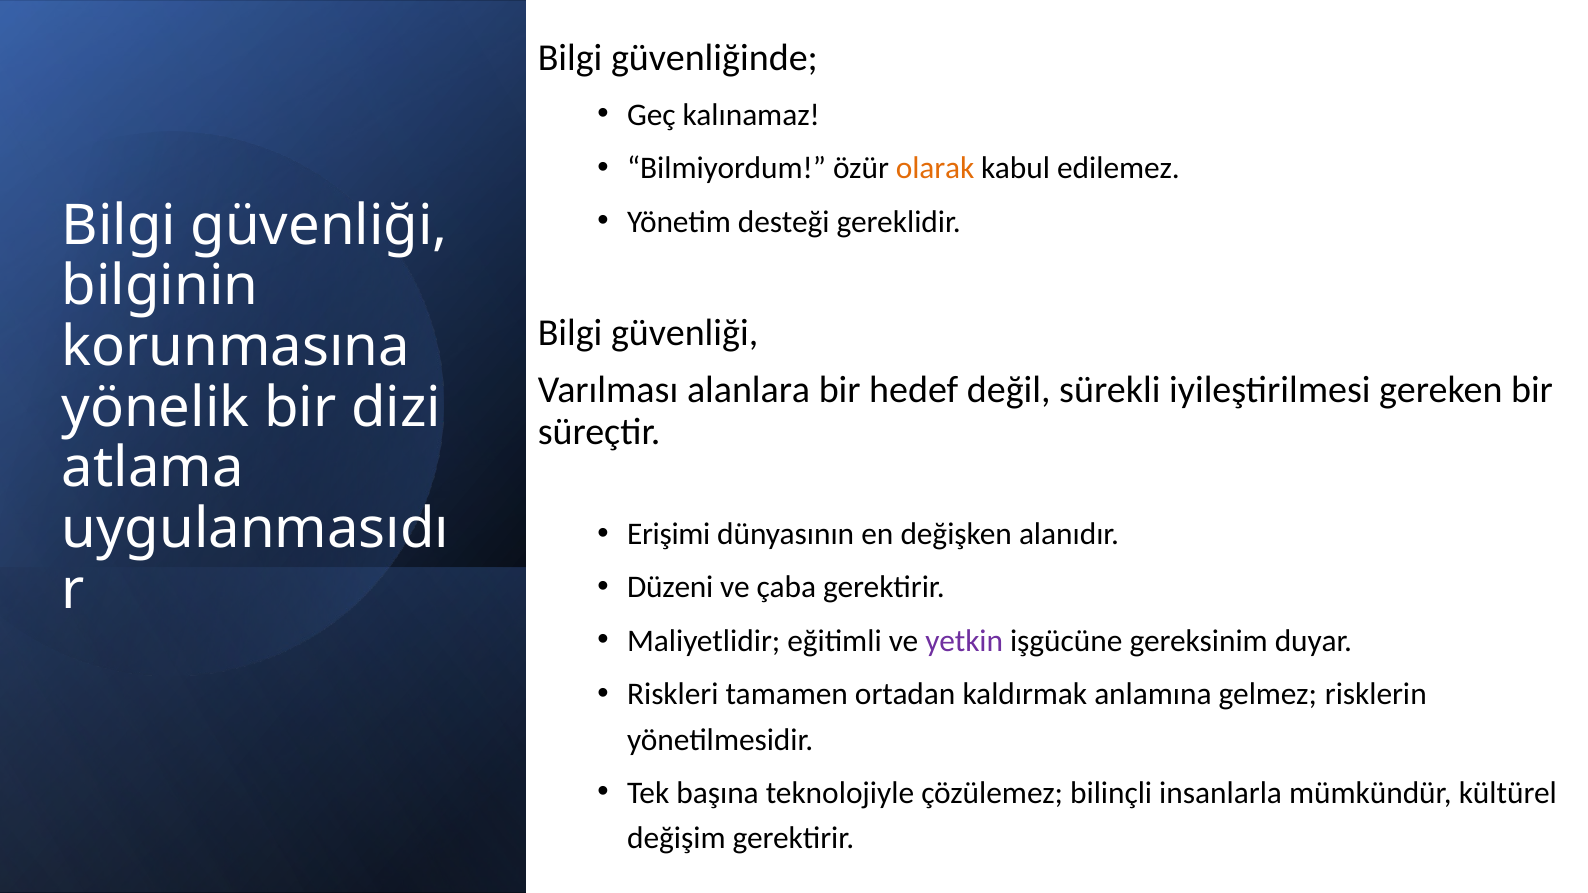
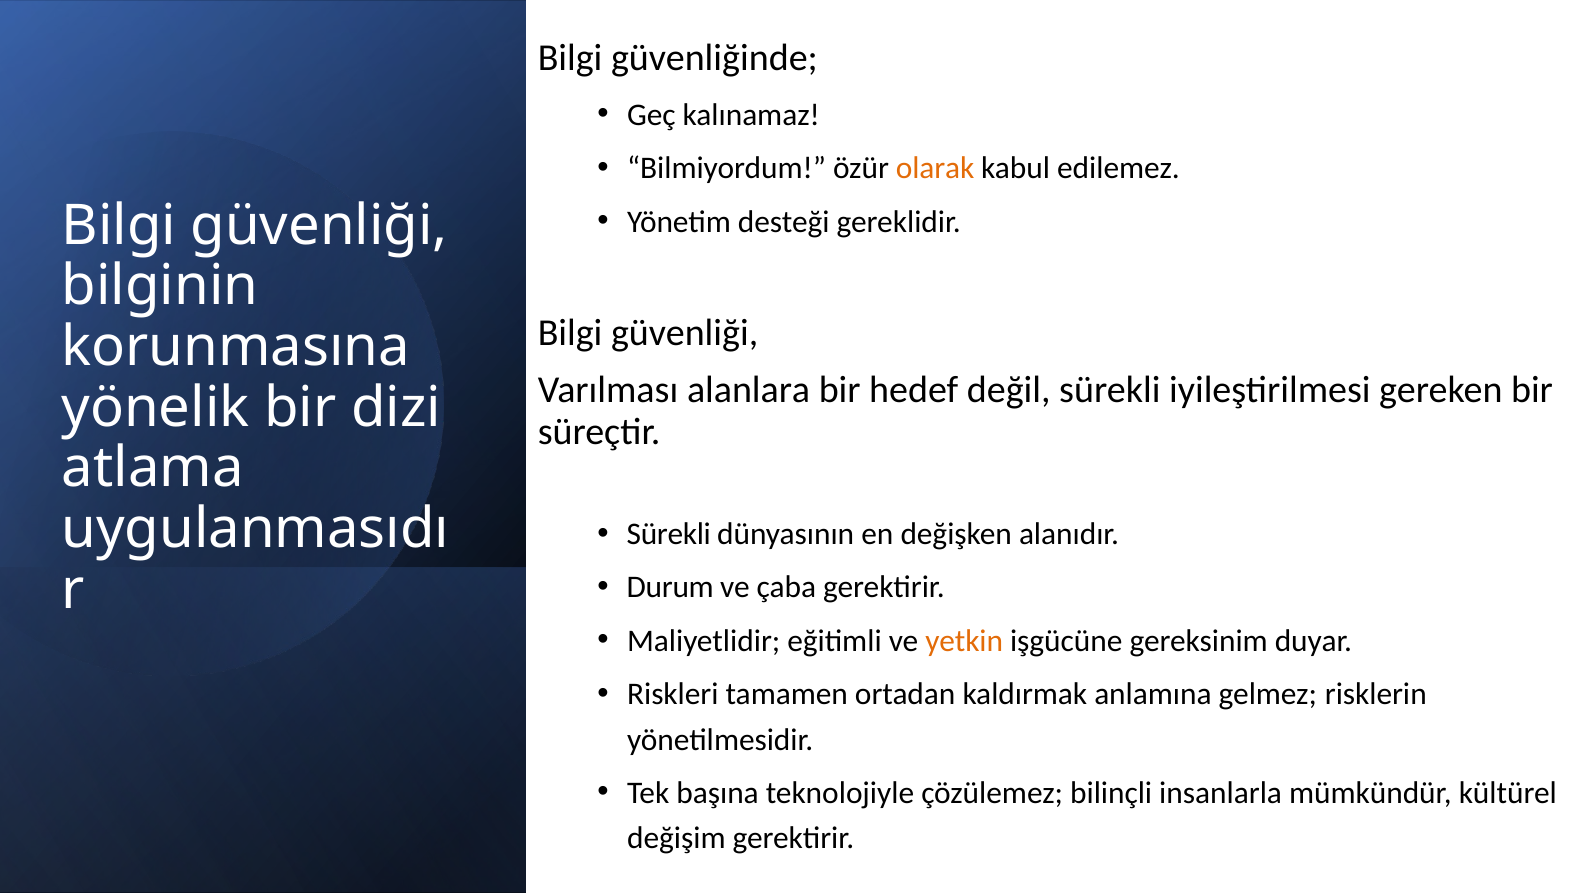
Erişimi at (669, 534): Erişimi -> Sürekli
Düzeni: Düzeni -> Durum
yetkin colour: purple -> orange
